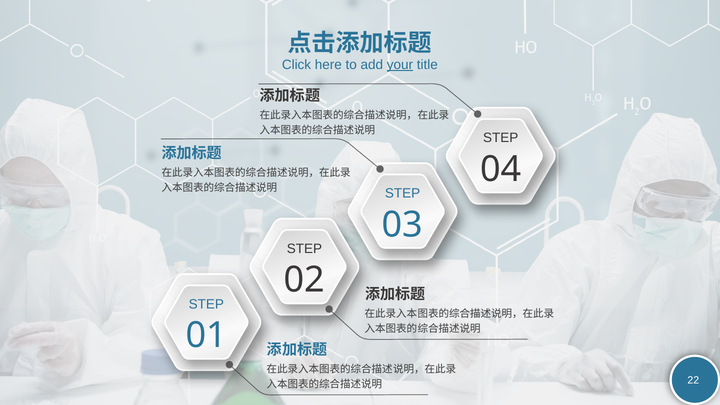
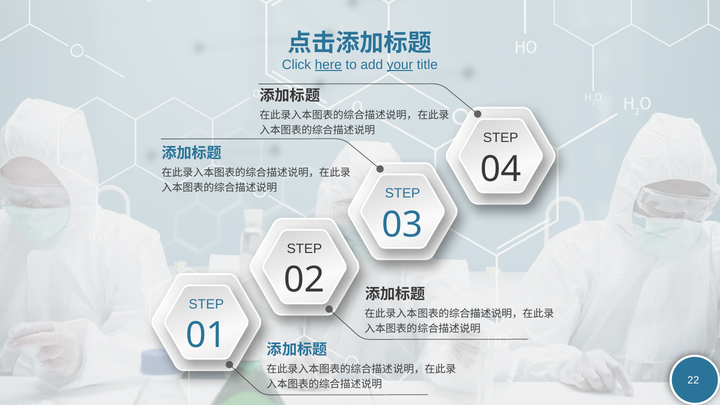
here underline: none -> present
